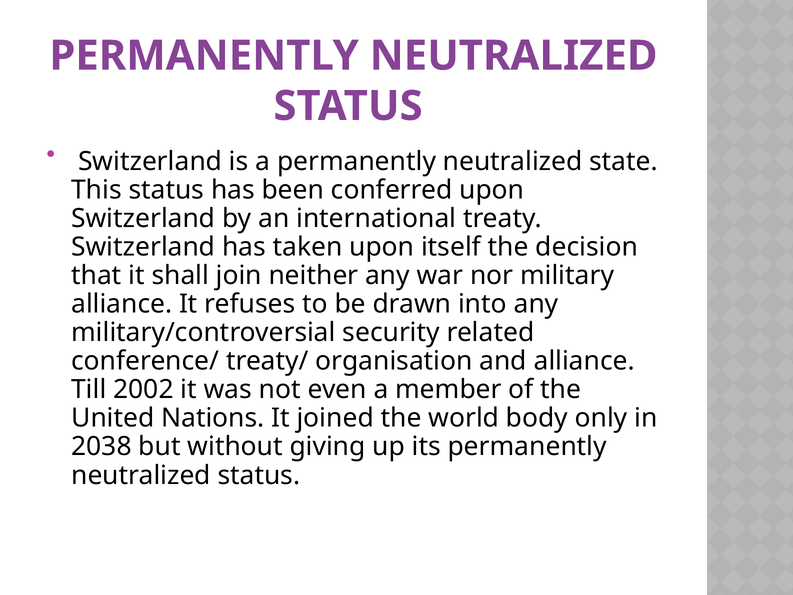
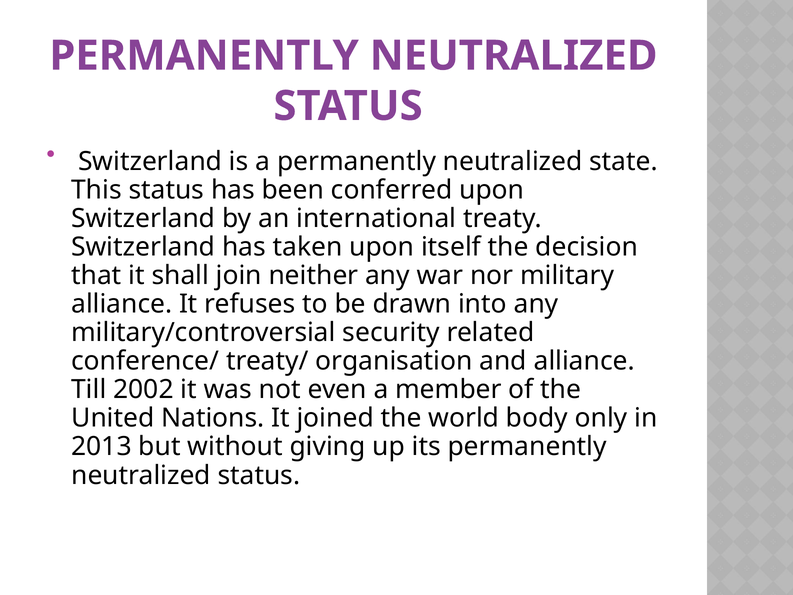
2038: 2038 -> 2013
